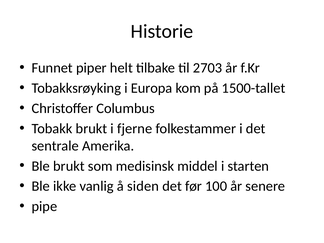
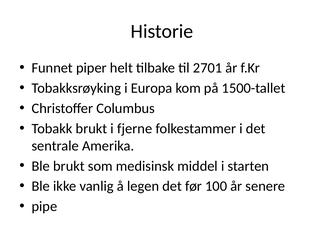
2703: 2703 -> 2701
siden: siden -> legen
